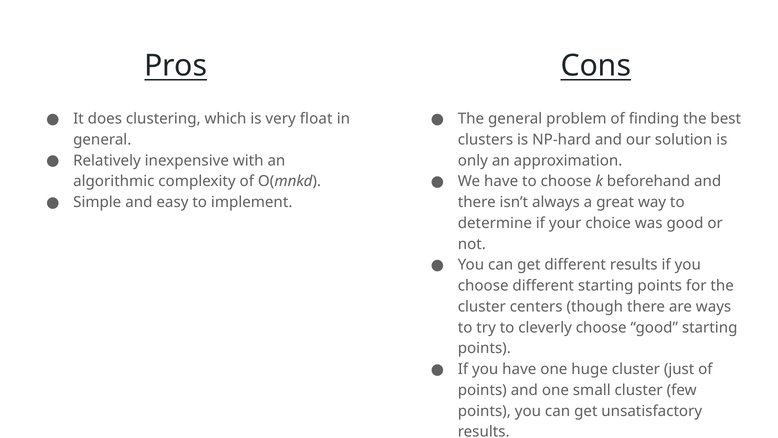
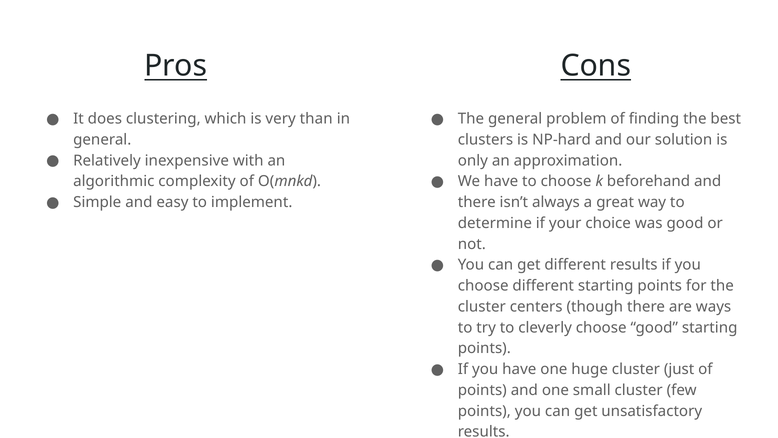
float: float -> than
